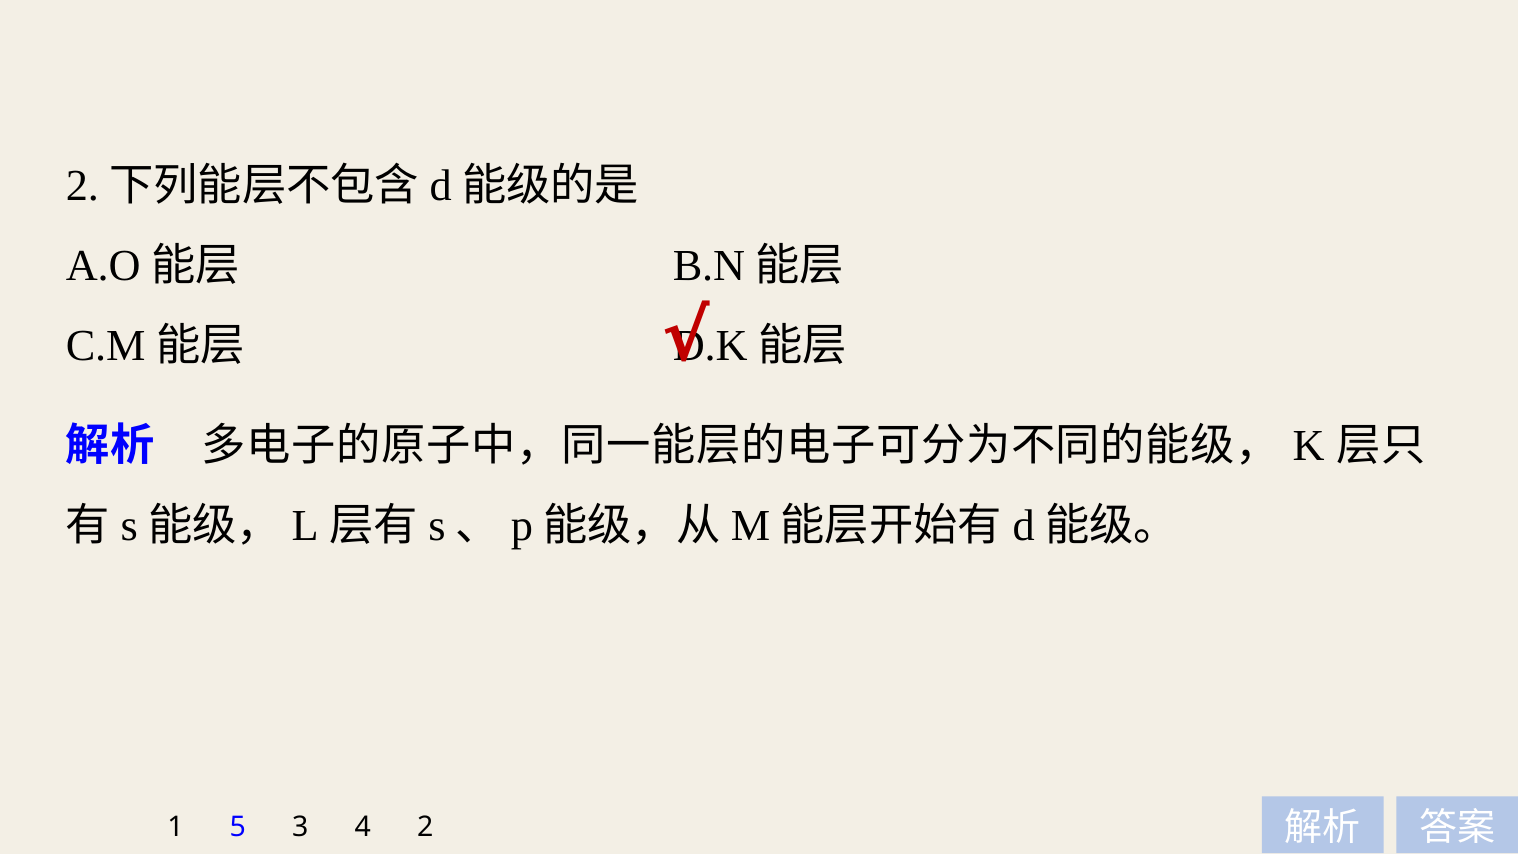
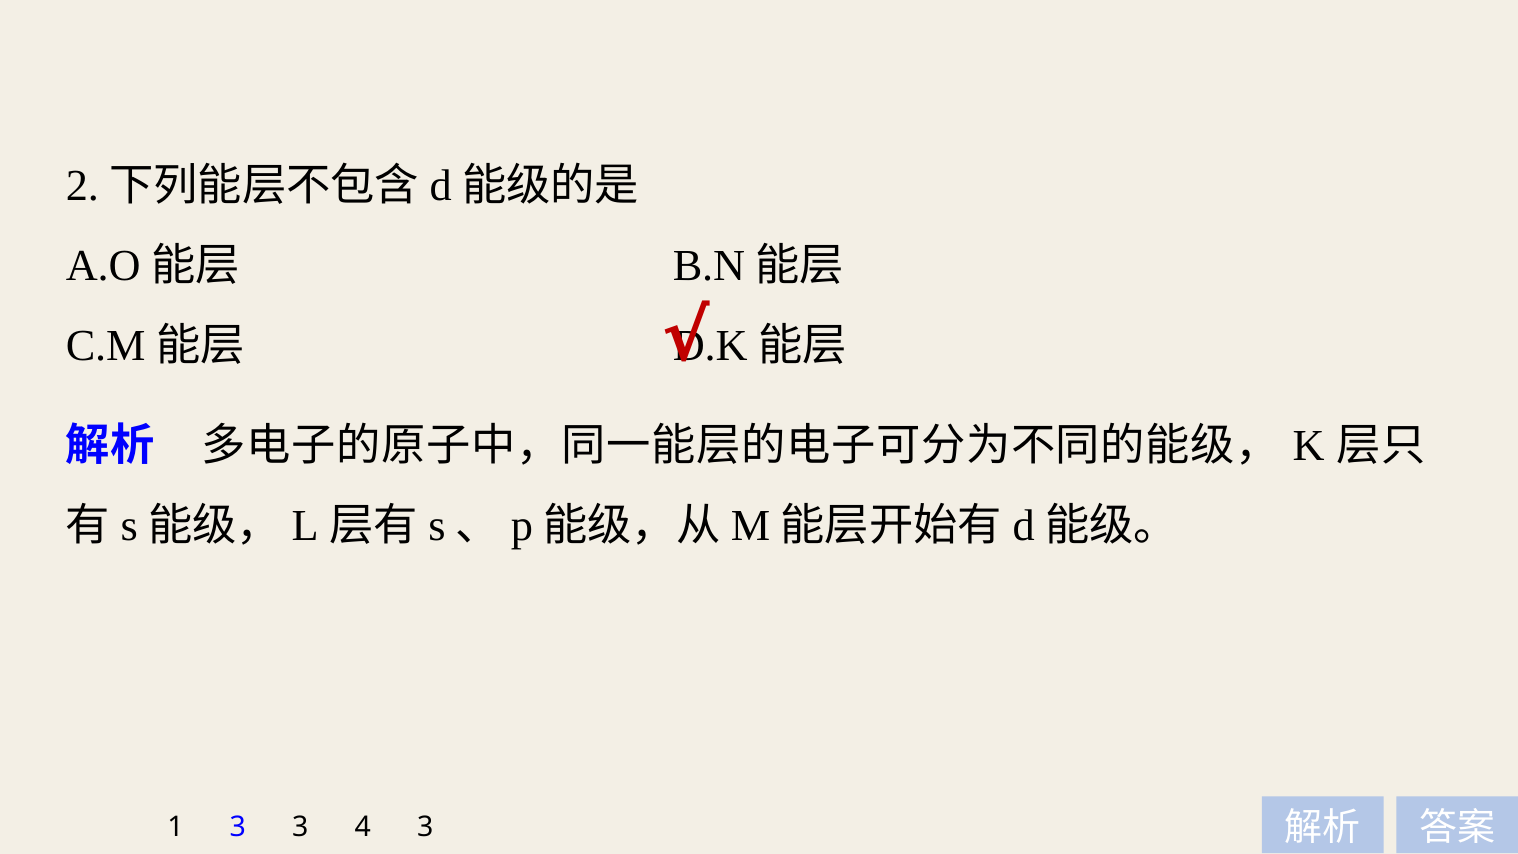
1 5: 5 -> 3
4 2: 2 -> 3
